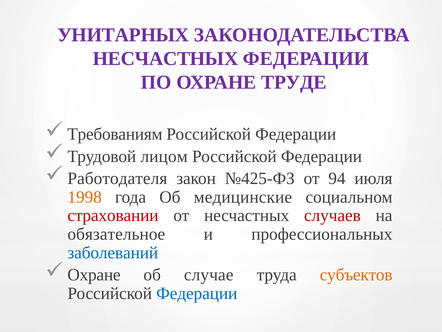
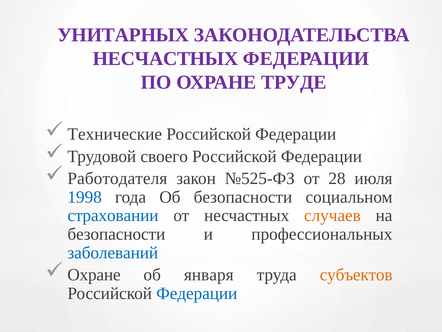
Требованиям: Требованиям -> Технические
лицом: лицом -> своего
№425-ФЗ: №425-ФЗ -> №525-ФЗ
94: 94 -> 28
1998 colour: orange -> blue
Об медицинские: медицинские -> безопасности
страховании colour: red -> blue
случаев colour: red -> orange
обязательное at (116, 234): обязательное -> безопасности
случае: случае -> января
